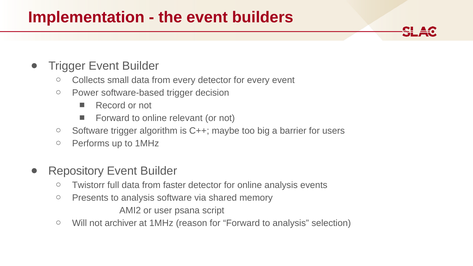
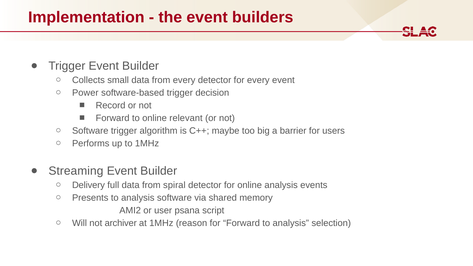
Repository: Repository -> Streaming
Twistorr: Twistorr -> Delivery
faster: faster -> spiral
